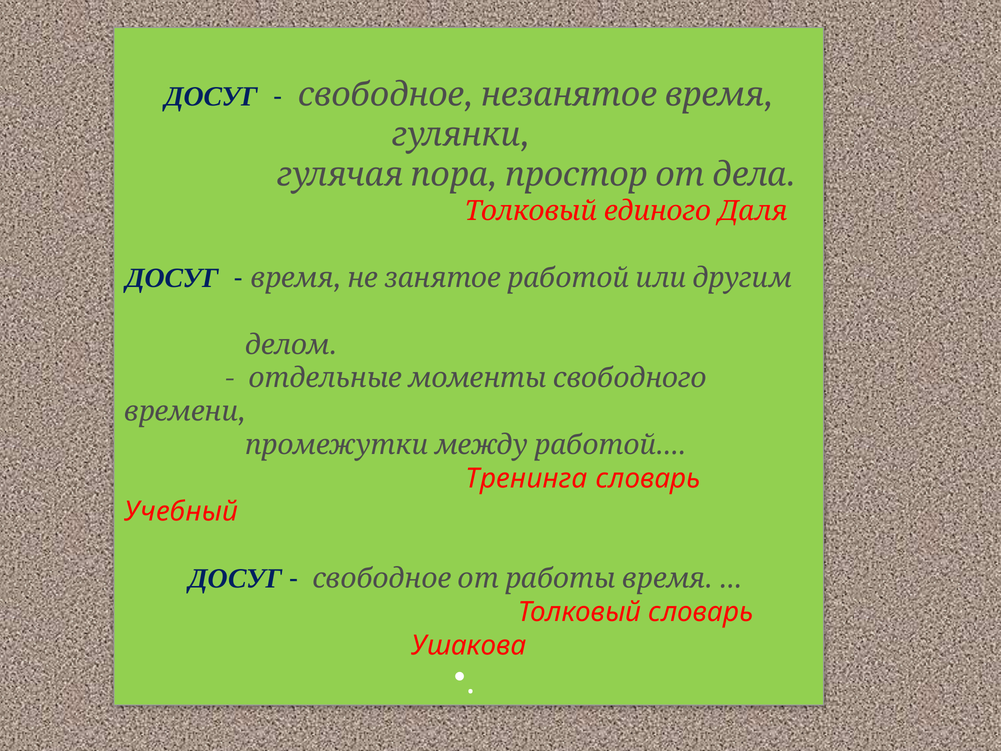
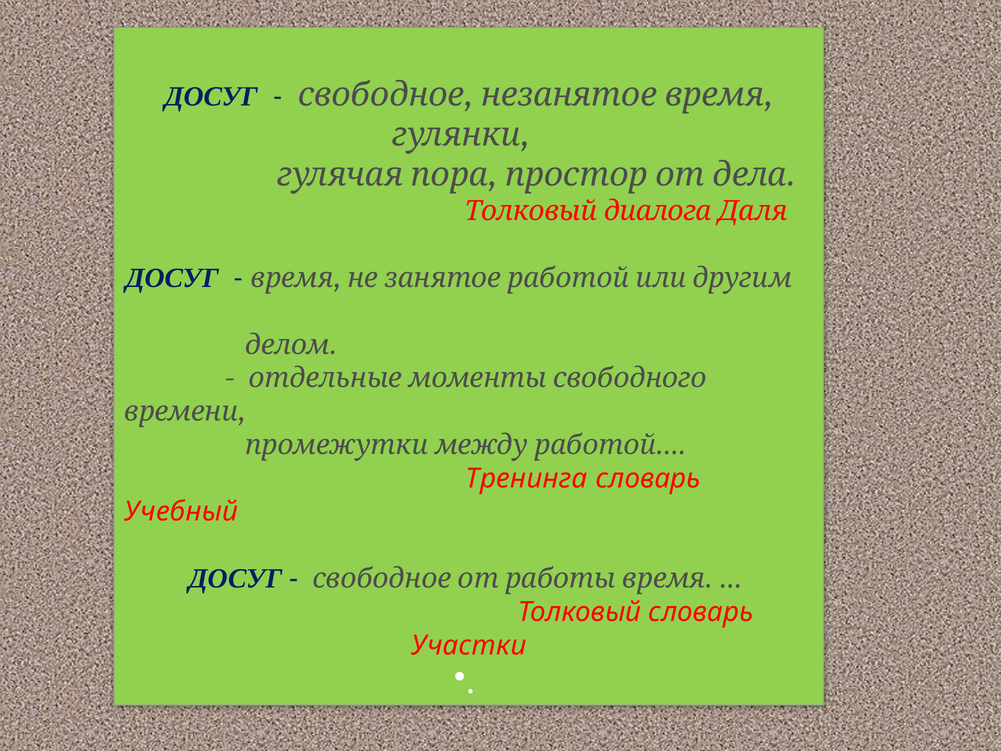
единого: единого -> диалога
Ушакова: Ушакова -> Участки
